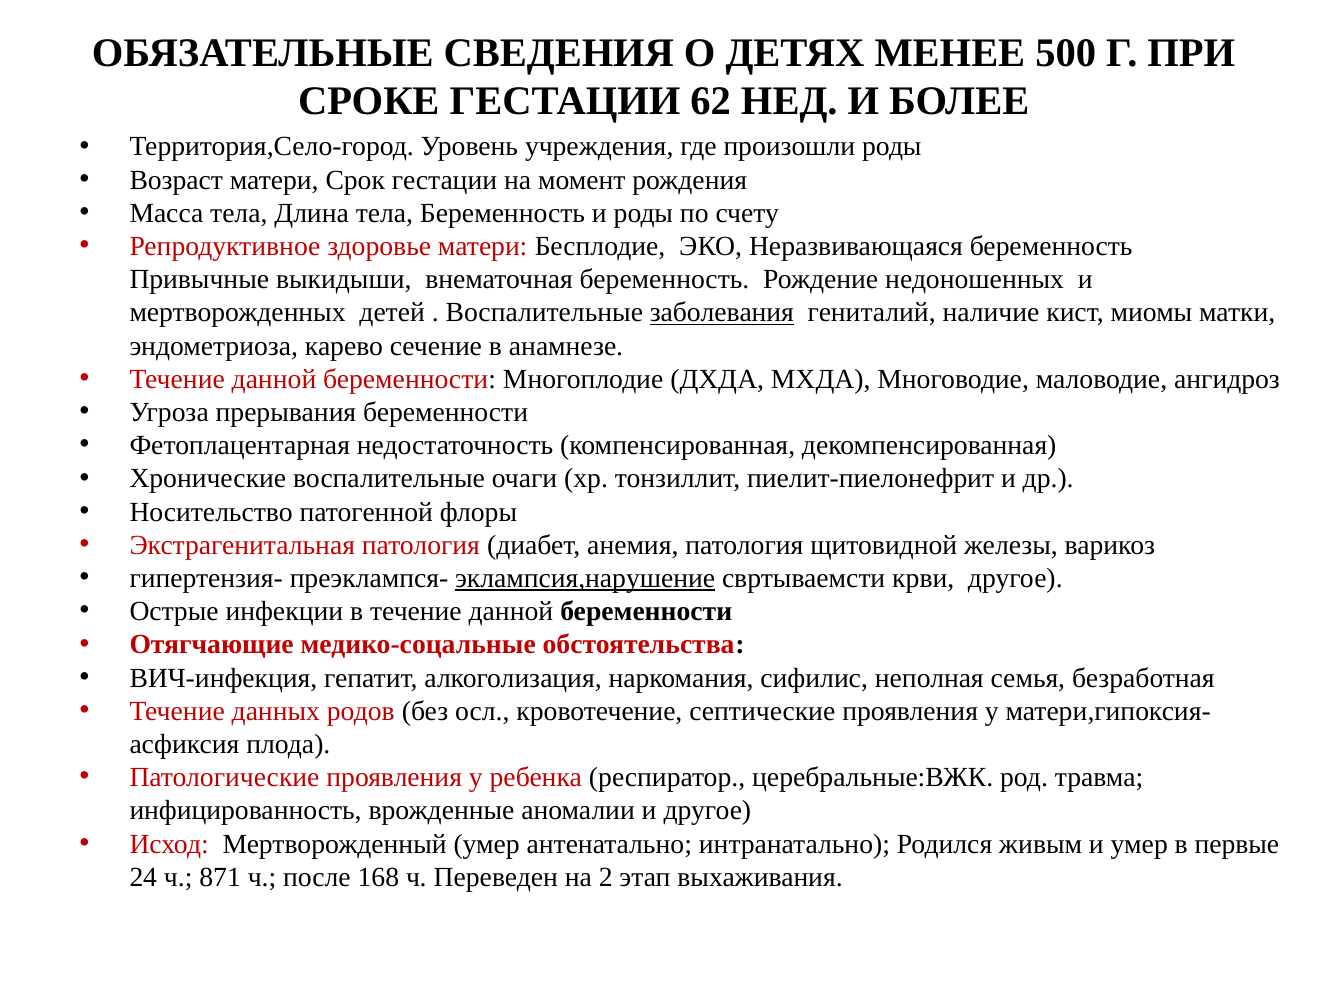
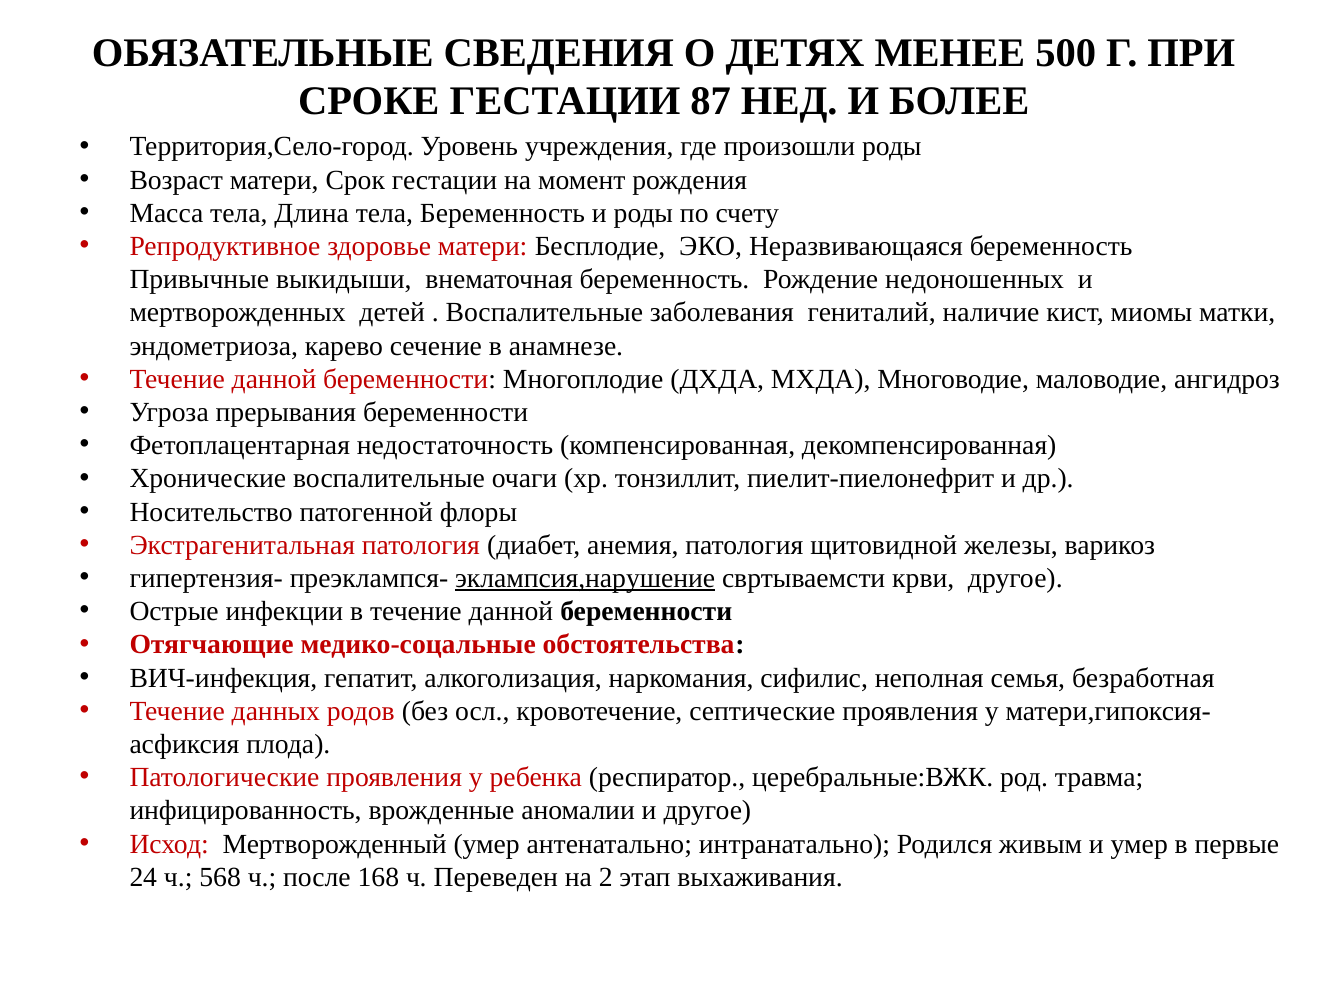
62: 62 -> 87
заболевания underline: present -> none
871: 871 -> 568
